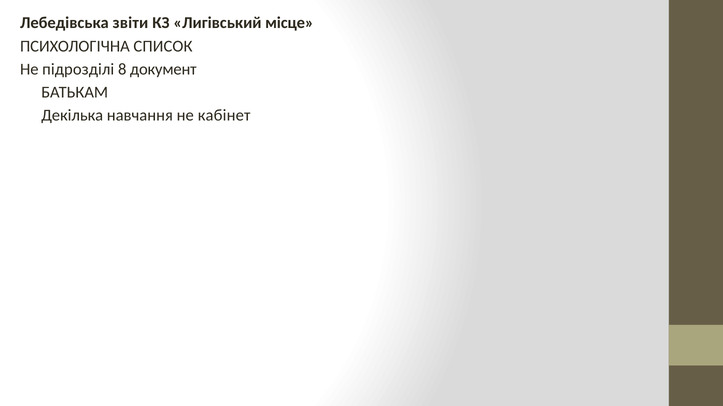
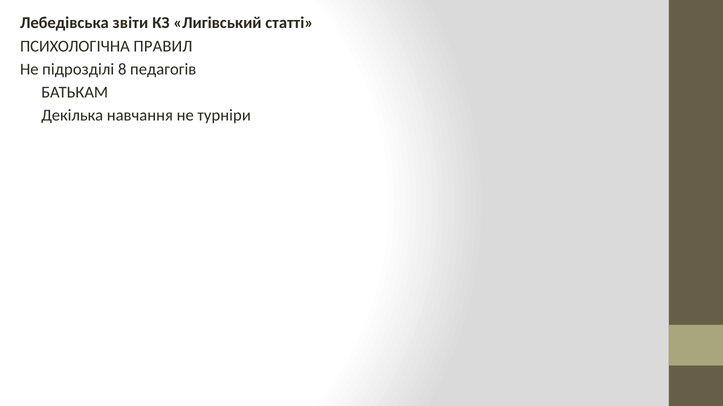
місце: місце -> статті
СПИСОК: СПИСОК -> ПРАВИЛ
документ: документ -> педагогів
кабінет: кабінет -> турніри
